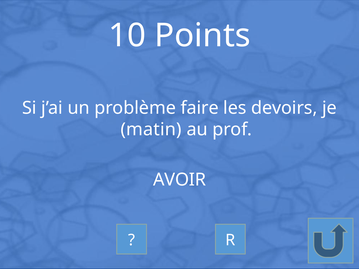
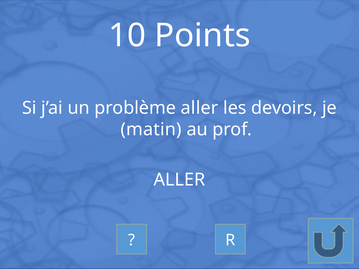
problème faire: faire -> aller
AVOIR at (180, 180): AVOIR -> ALLER
